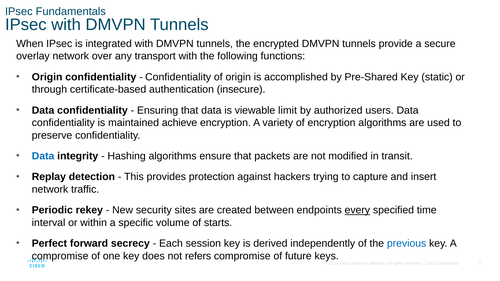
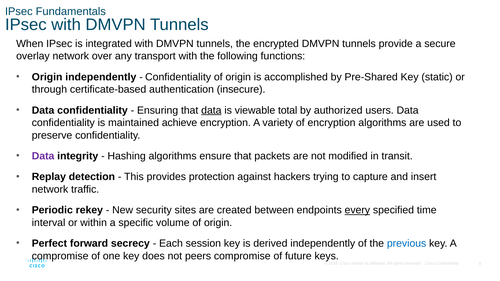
Origin confidentiality: confidentiality -> independently
data at (211, 110) underline: none -> present
limit: limit -> total
Data at (43, 156) colour: blue -> purple
volume of starts: starts -> origin
refers: refers -> peers
